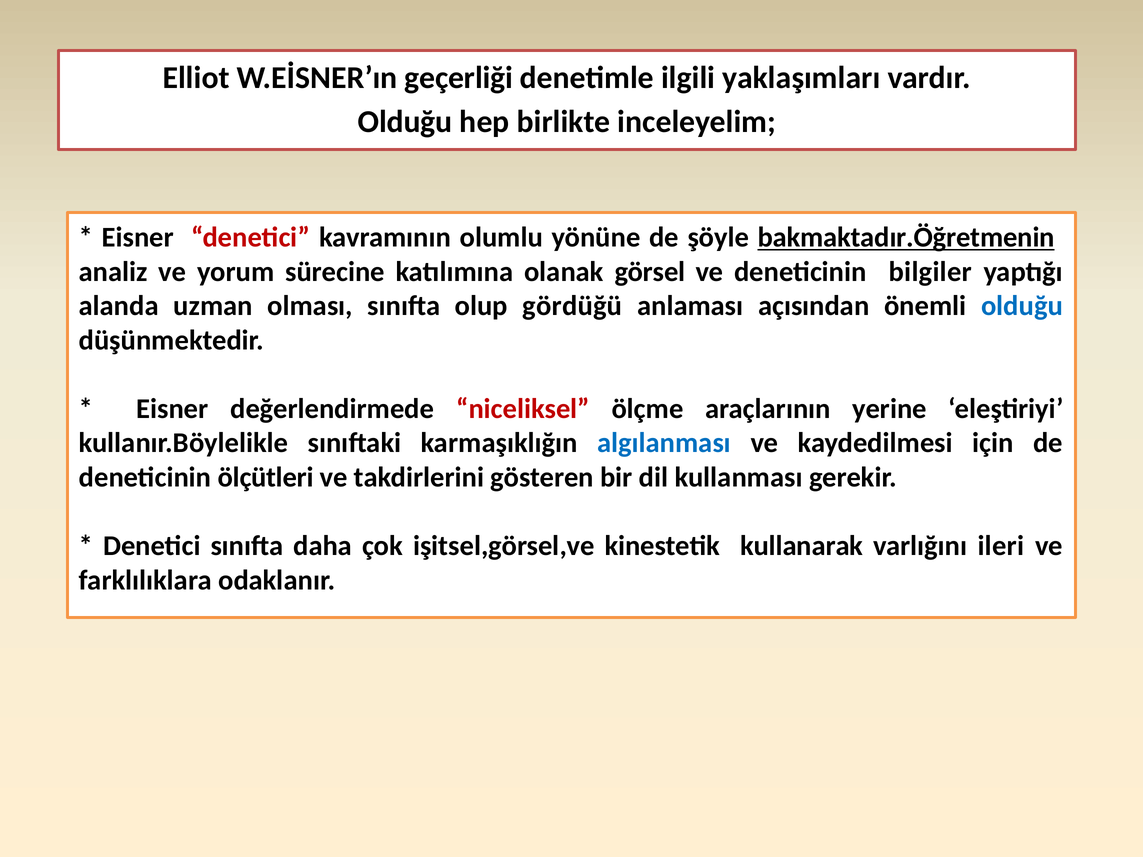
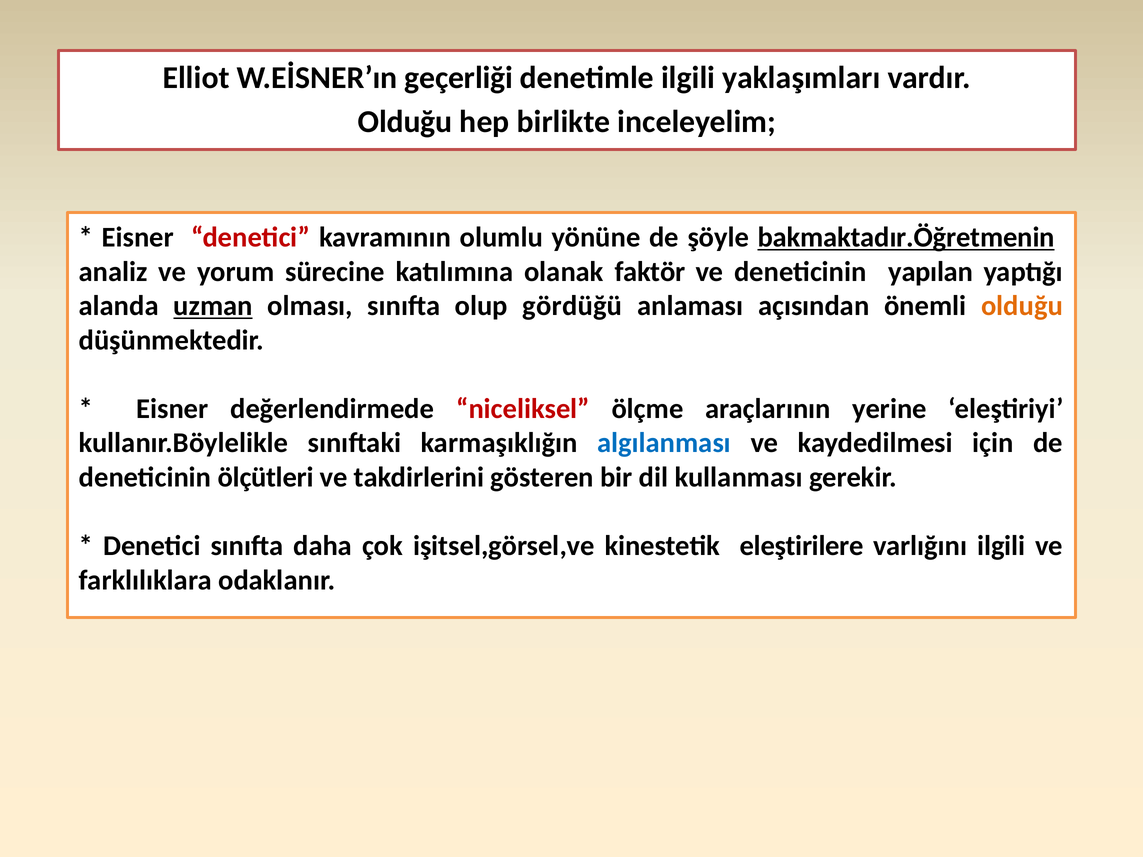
görsel: görsel -> faktör
bilgiler: bilgiler -> yapılan
uzman underline: none -> present
olduğu at (1022, 306) colour: blue -> orange
kullanarak: kullanarak -> eleştirilere
varlığını ileri: ileri -> ilgili
